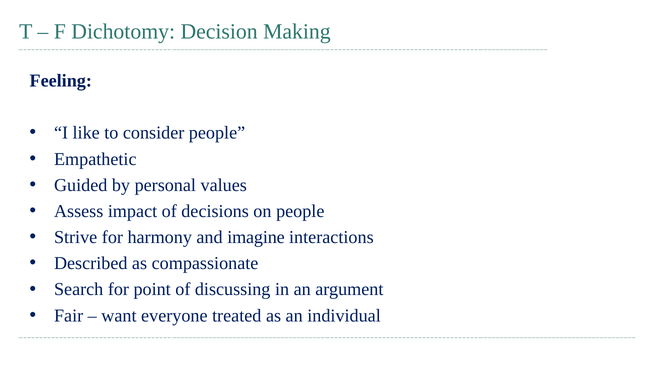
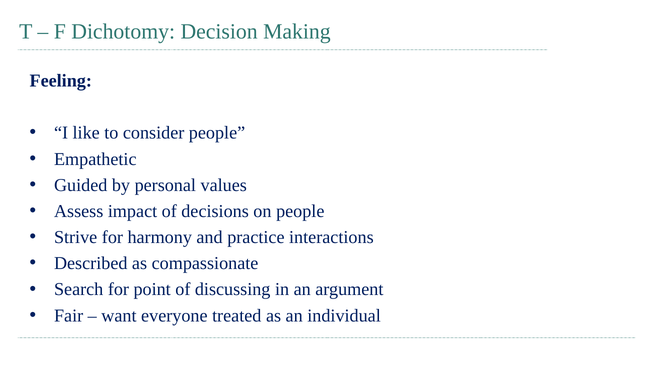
imagine: imagine -> practice
